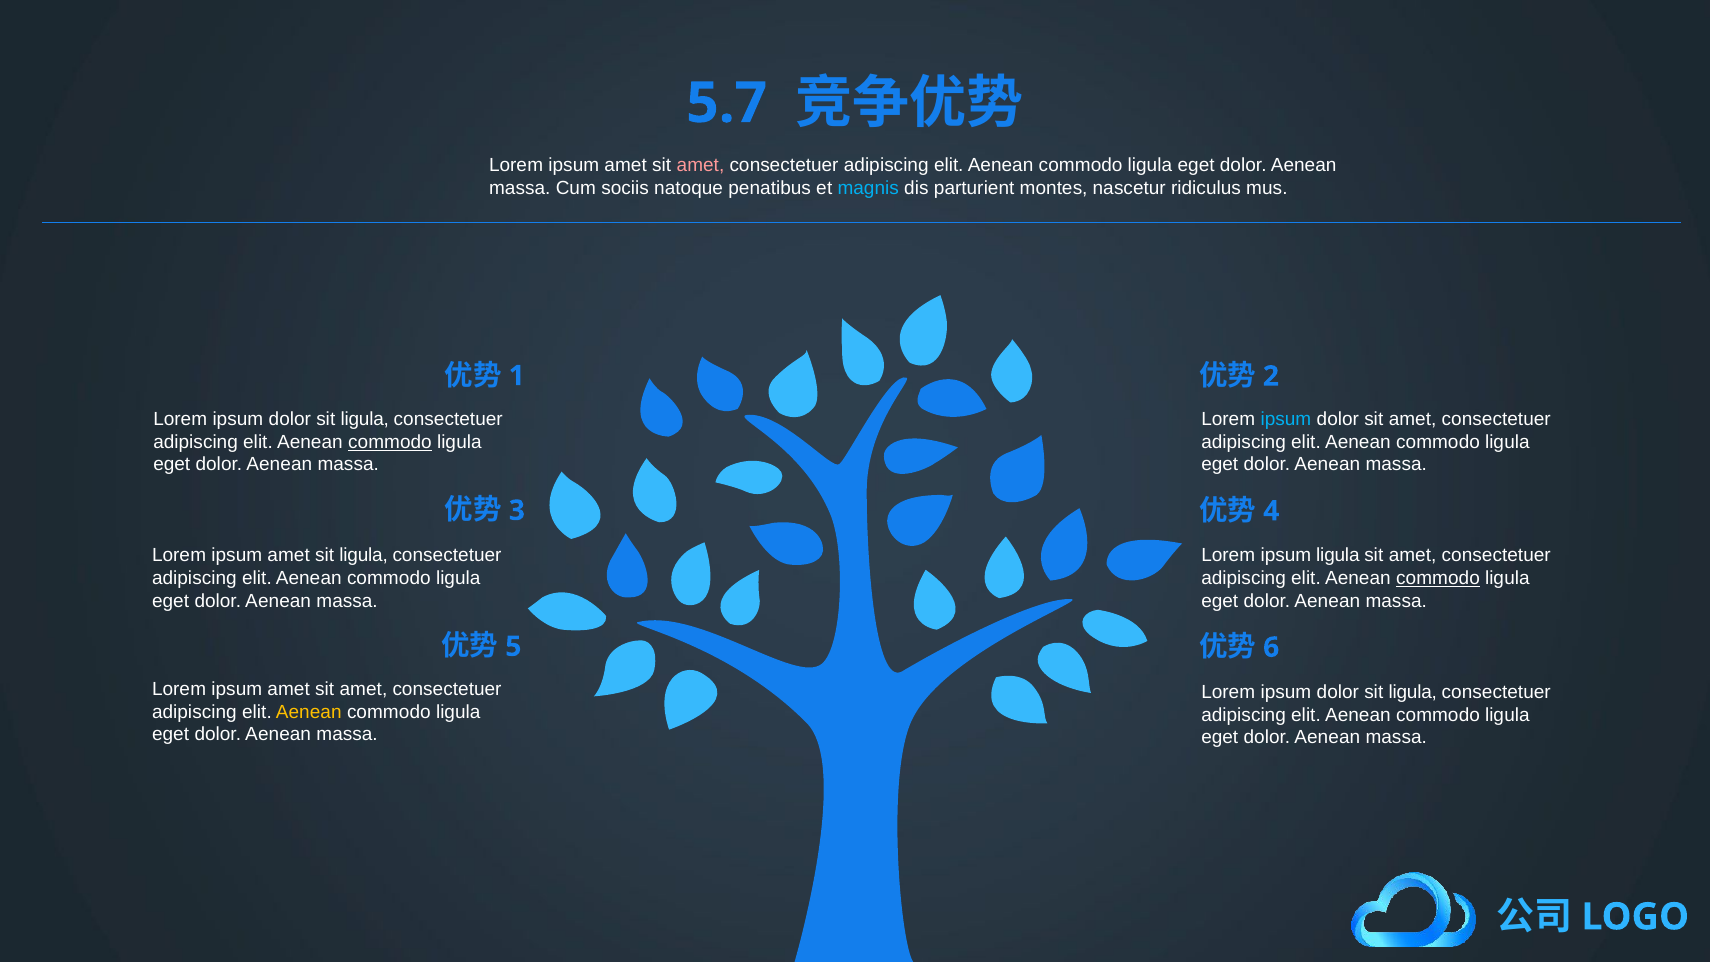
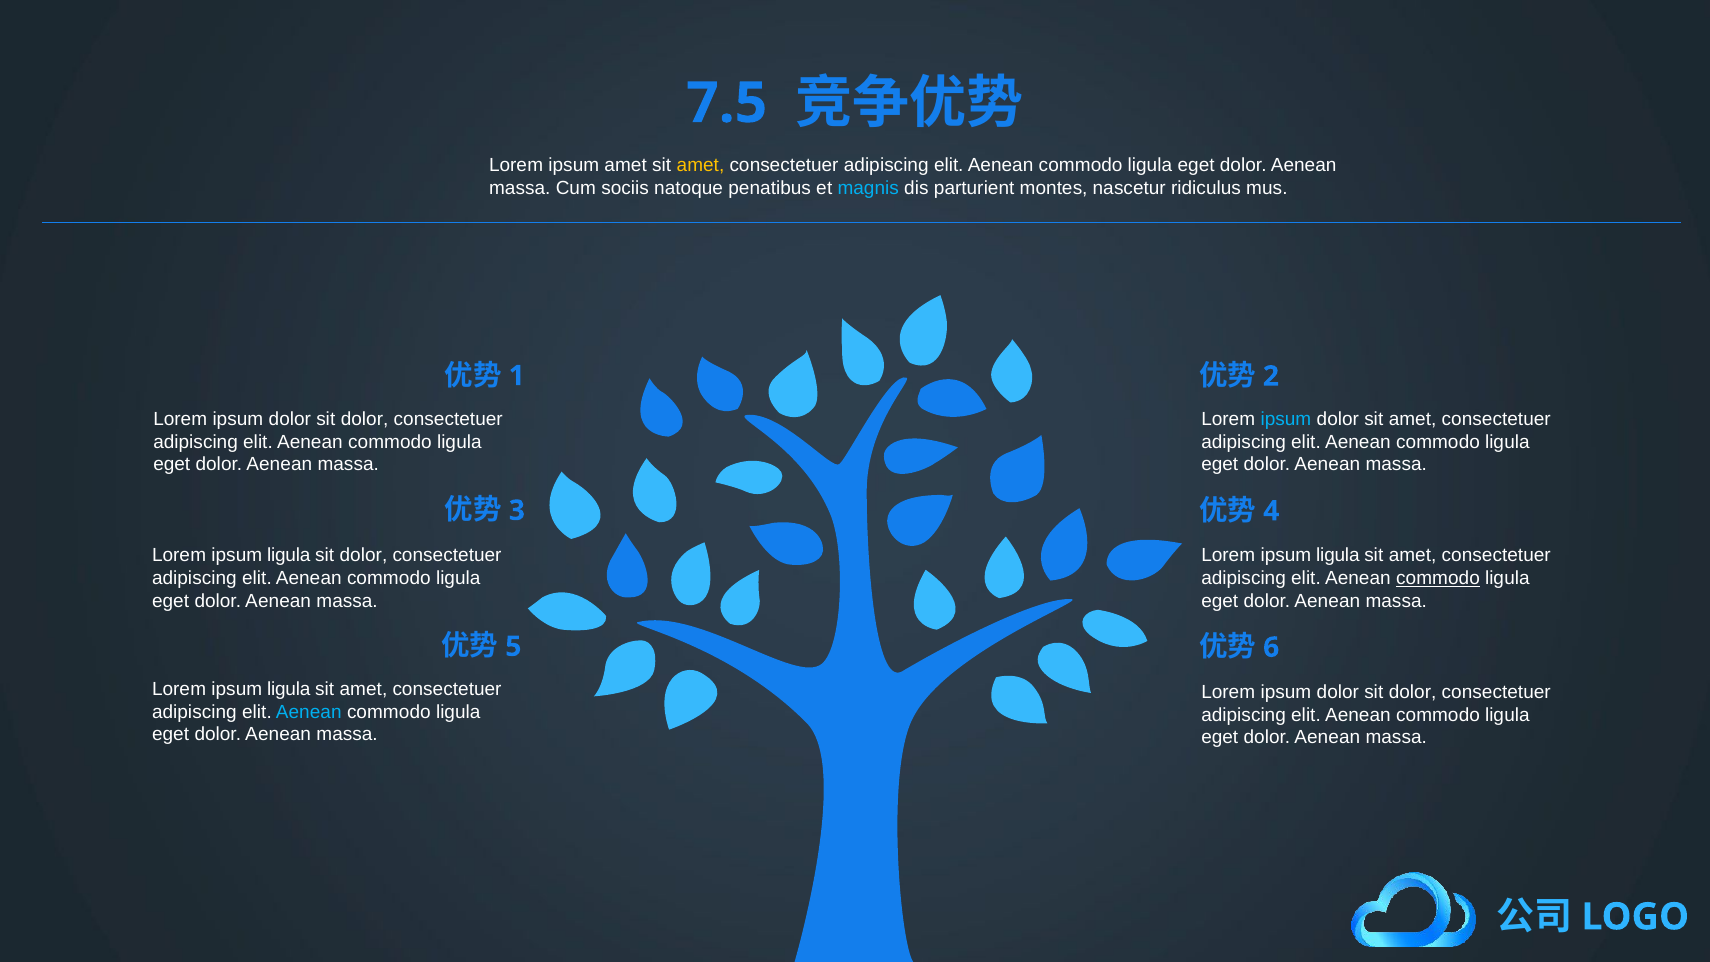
5.7: 5.7 -> 7.5
amet at (700, 165) colour: pink -> yellow
ligula at (365, 419): ligula -> dolor
commodo at (390, 442) underline: present -> none
amet at (289, 555): amet -> ligula
ligula at (364, 555): ligula -> dolor
amet at (289, 689): amet -> ligula
ligula at (1413, 692): ligula -> dolor
Aenean at (309, 712) colour: yellow -> light blue
